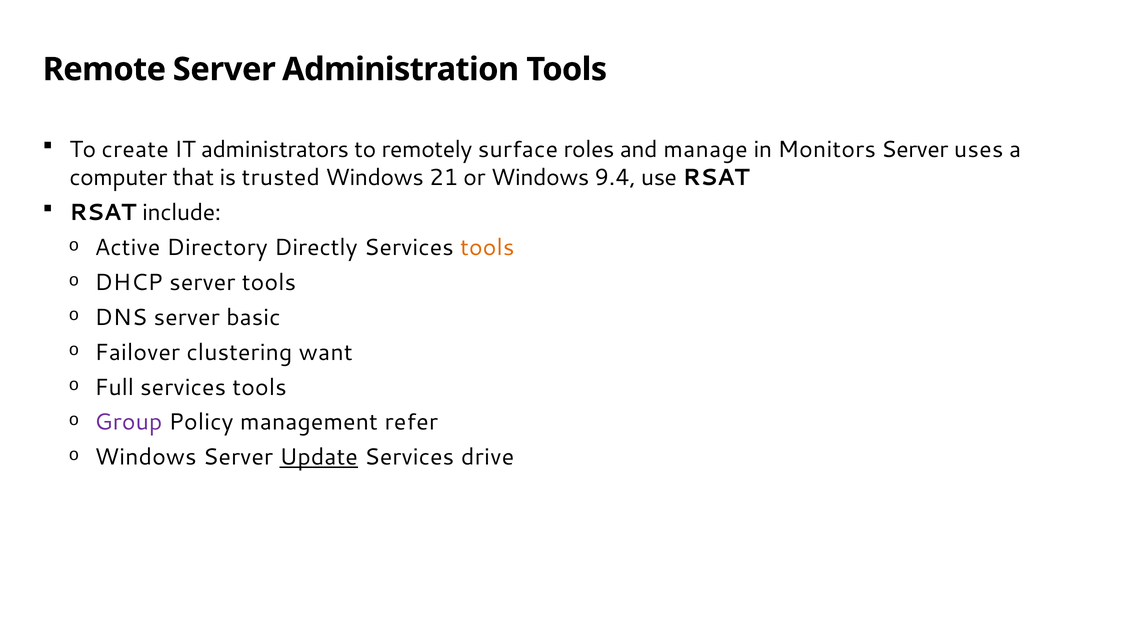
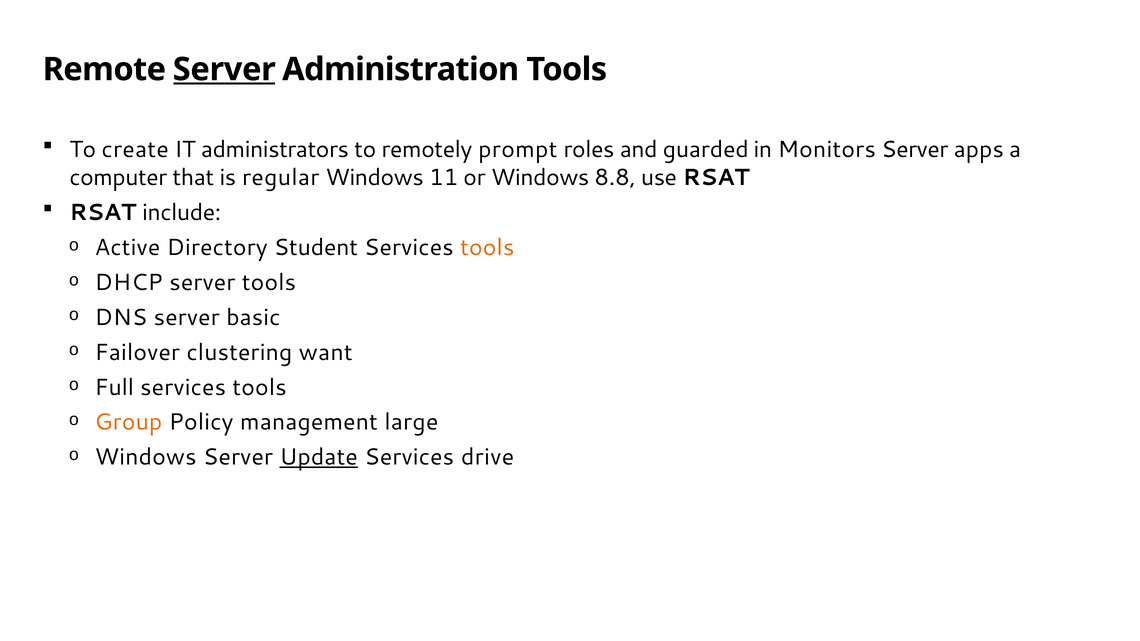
Server at (224, 69) underline: none -> present
surface: surface -> prompt
manage: manage -> guarded
uses: uses -> apps
trusted: trusted -> regular
21: 21 -> 11
9.4: 9.4 -> 8.8
Directly: Directly -> Student
Group colour: purple -> orange
refer: refer -> large
